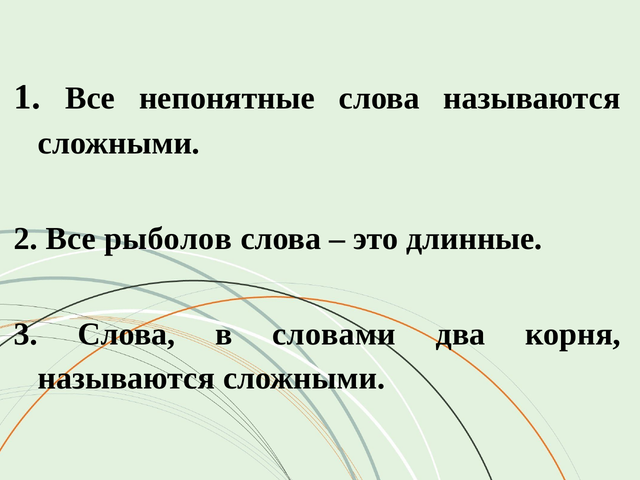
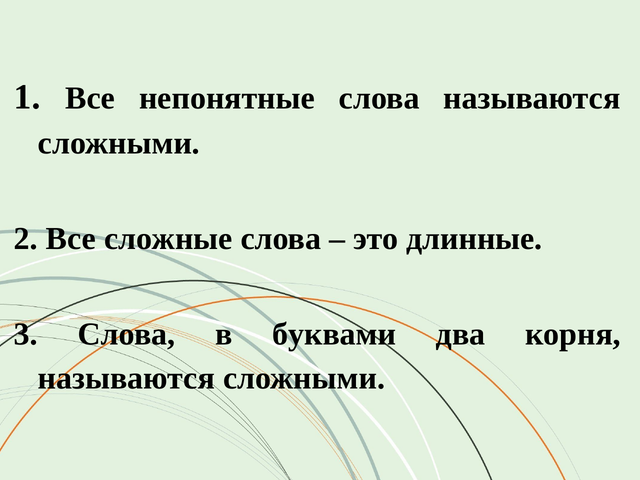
рыболов: рыболов -> сложные
словами: словами -> буквами
